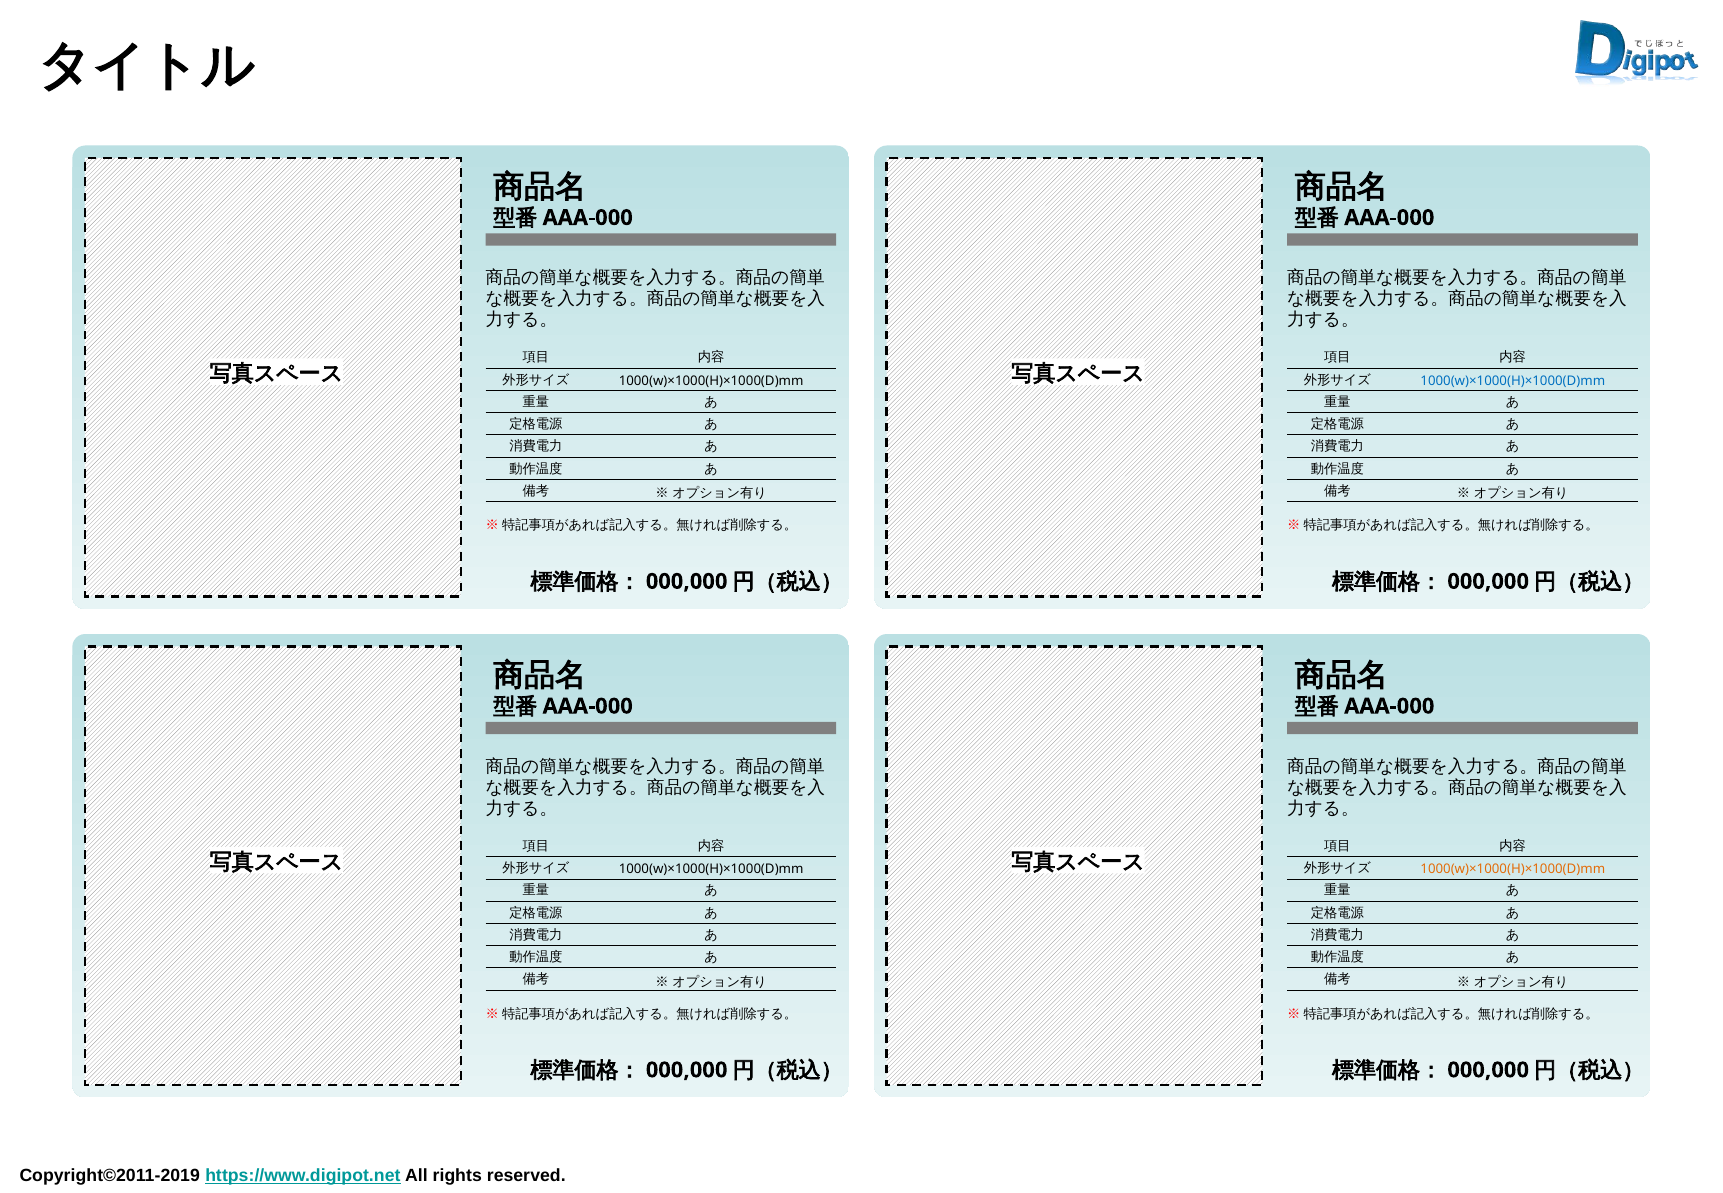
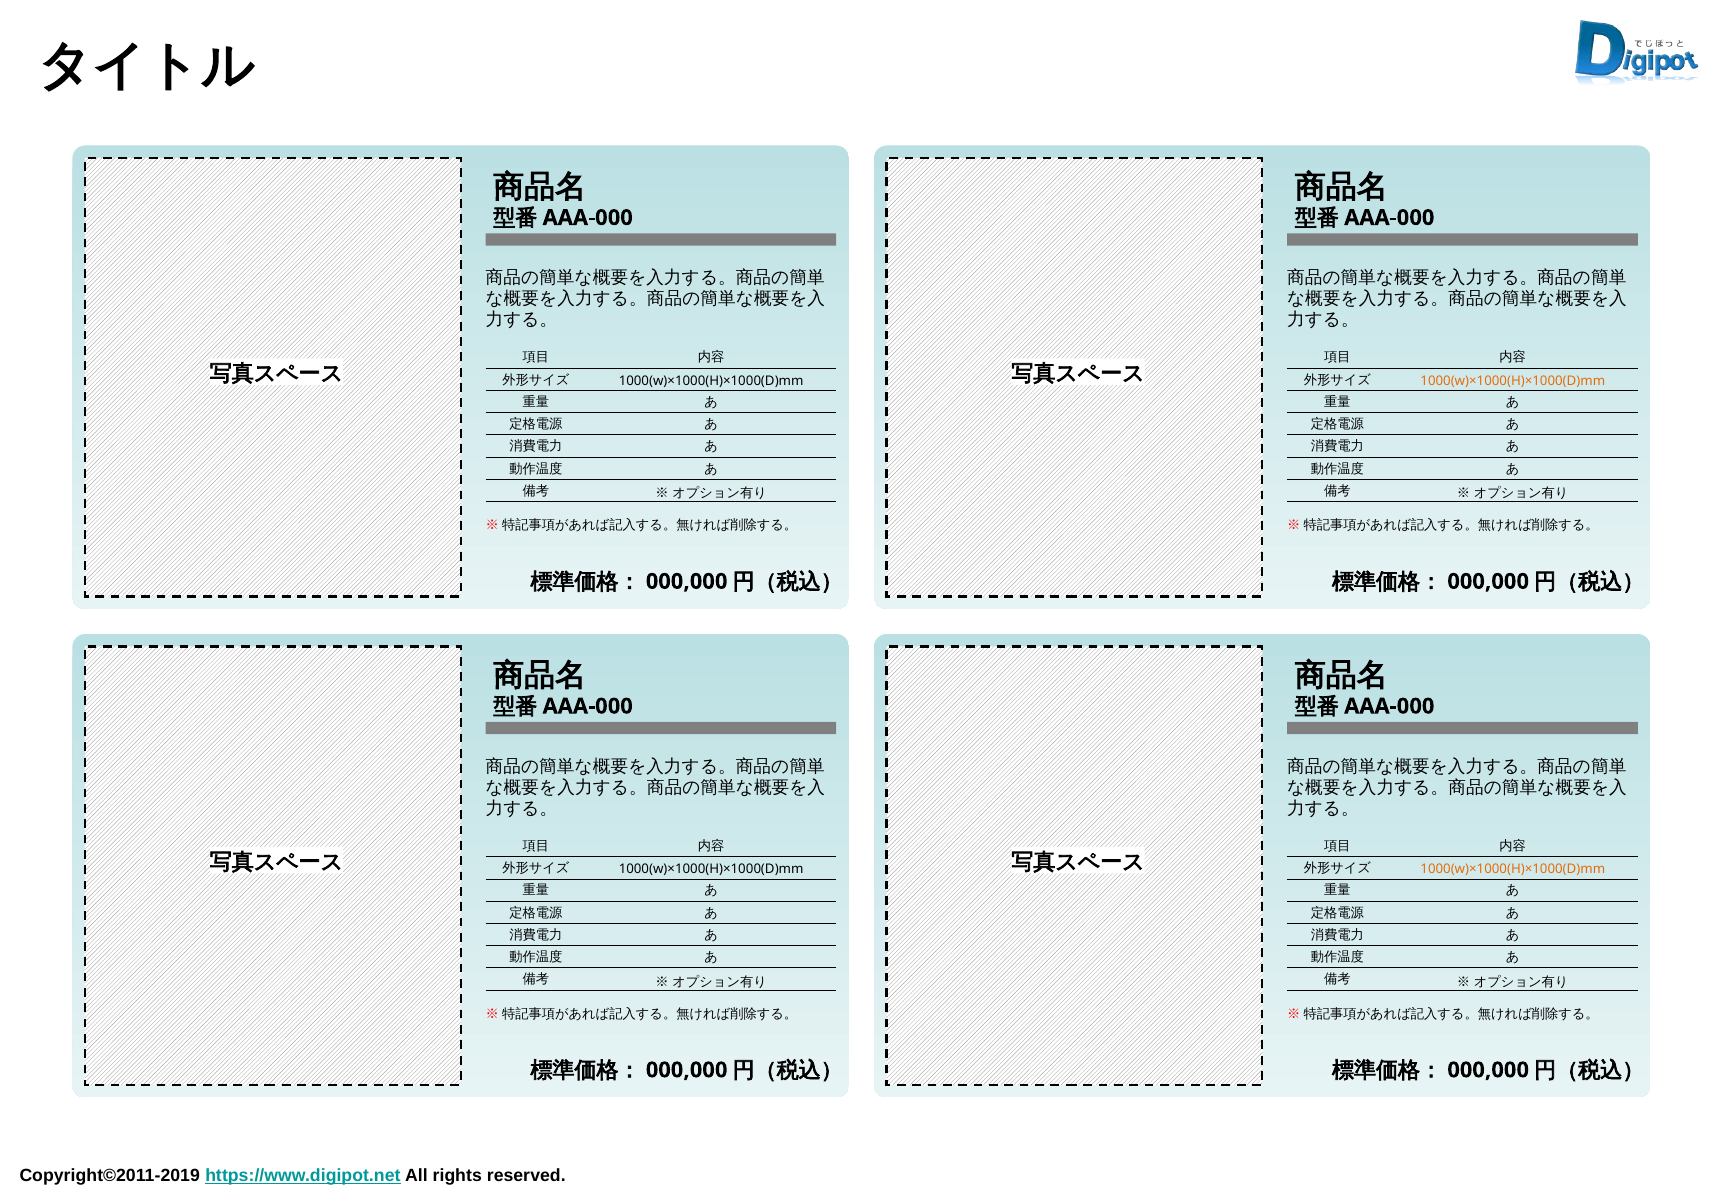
1000(w)×1000(H)×1000(D)mm at (1513, 381) colour: blue -> orange
